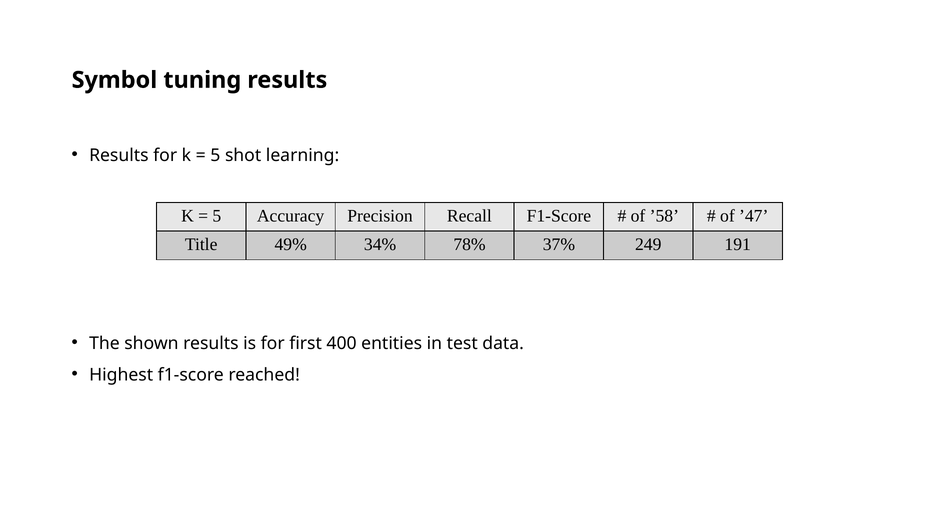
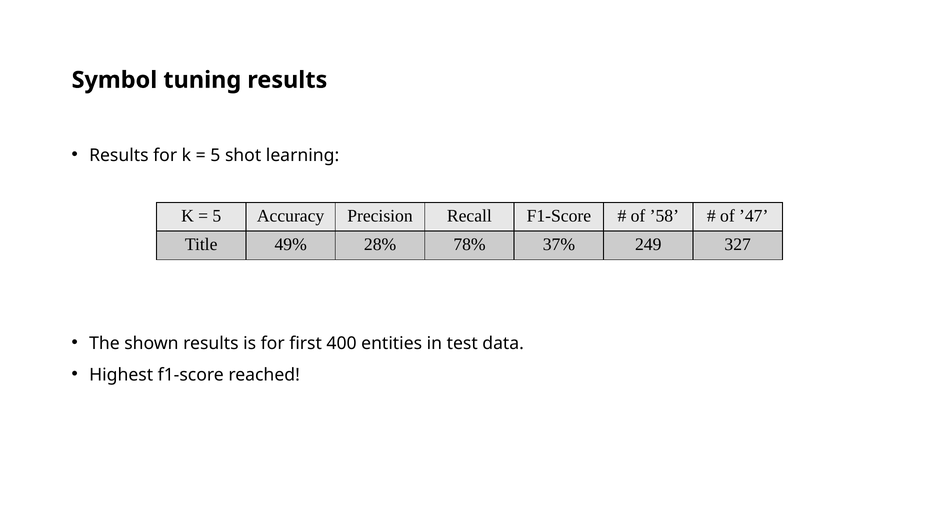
34%: 34% -> 28%
191: 191 -> 327
